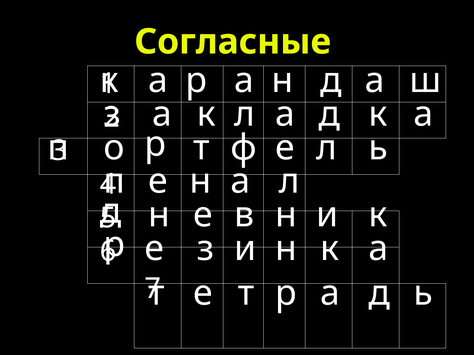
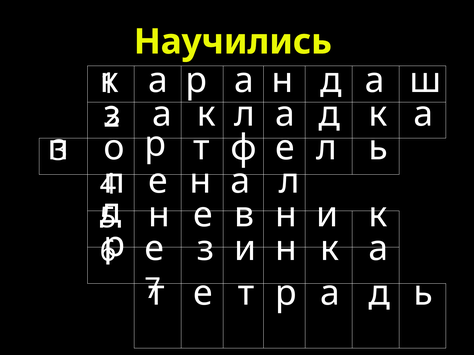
Согласные: Согласные -> Научились
